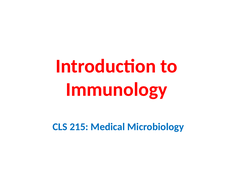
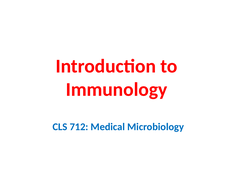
215: 215 -> 712
